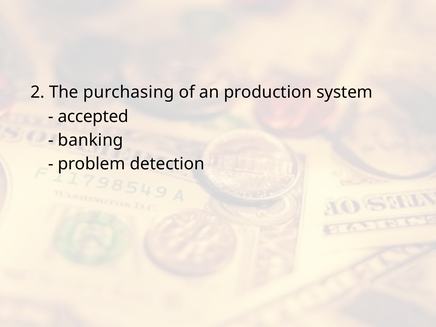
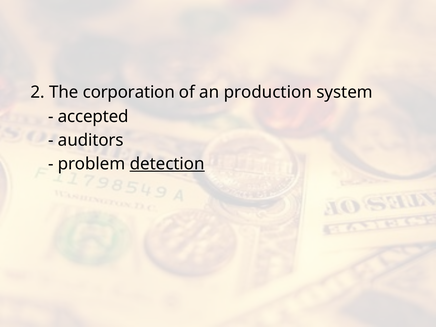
purchasing: purchasing -> corporation
banking: banking -> auditors
detection underline: none -> present
